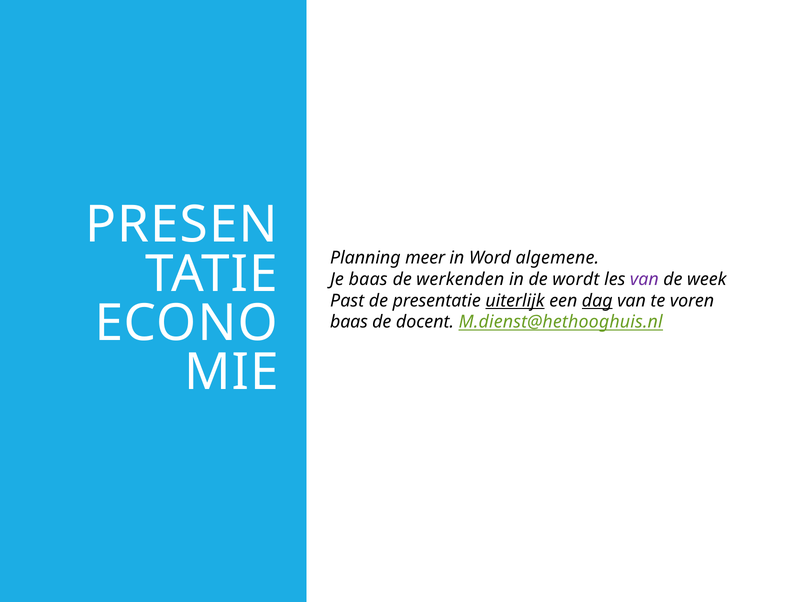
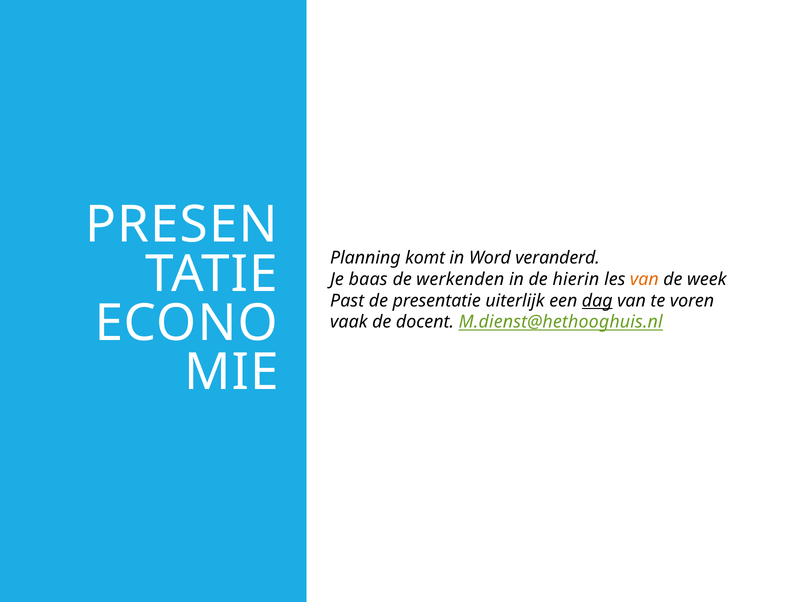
meer: meer -> komt
algemene: algemene -> veranderd
wordt: wordt -> hierin
van at (644, 279) colour: purple -> orange
uiterlijk underline: present -> none
baas at (349, 322): baas -> vaak
